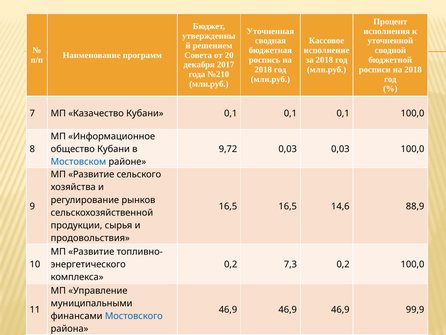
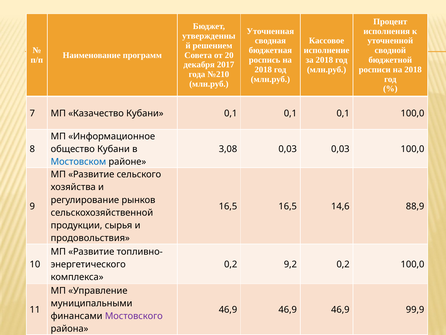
9,72: 9,72 -> 3,08
7,3: 7,3 -> 9,2
Мостовского colour: blue -> purple
